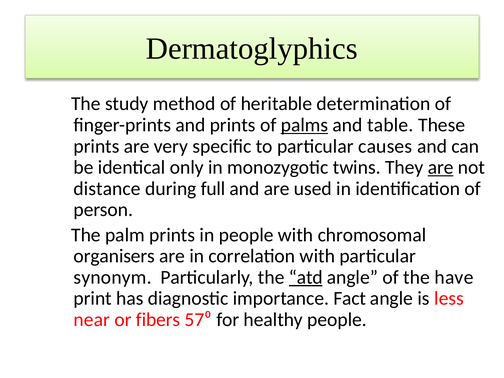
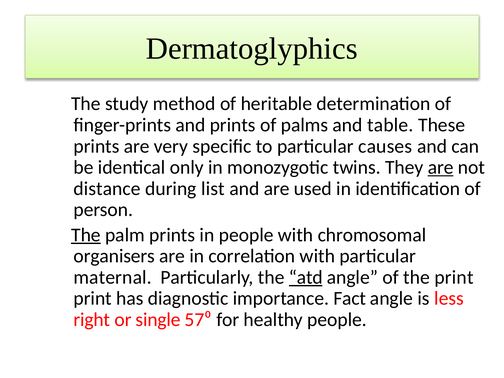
palms underline: present -> none
full: full -> list
The at (86, 235) underline: none -> present
synonym: synonym -> maternal
the have: have -> print
near: near -> right
fibers: fibers -> single
